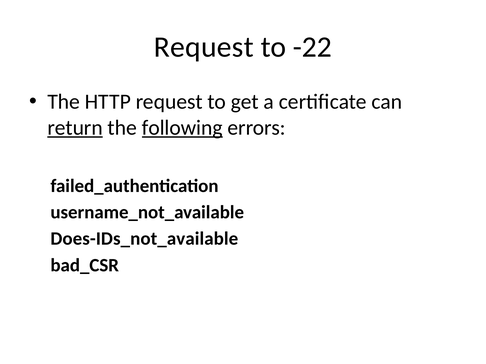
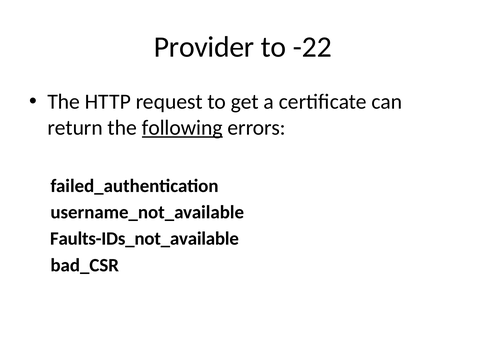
Request at (204, 47): Request -> Provider
return underline: present -> none
Does-IDs_not_available: Does-IDs_not_available -> Faults-IDs_not_available
